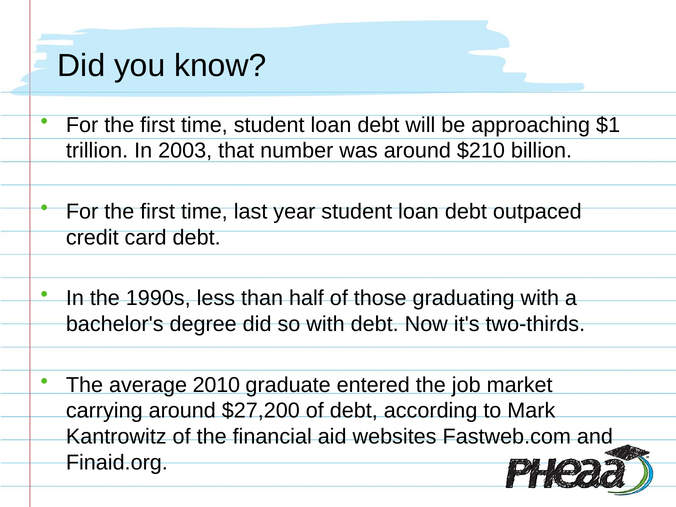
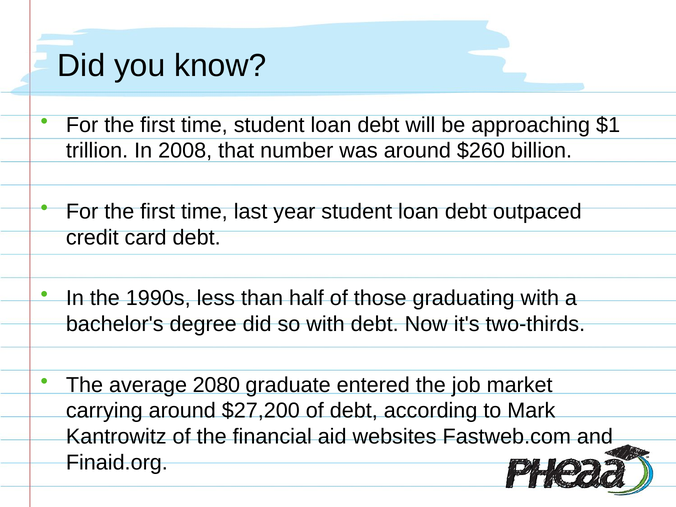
2003: 2003 -> 2008
$210: $210 -> $260
2010: 2010 -> 2080
